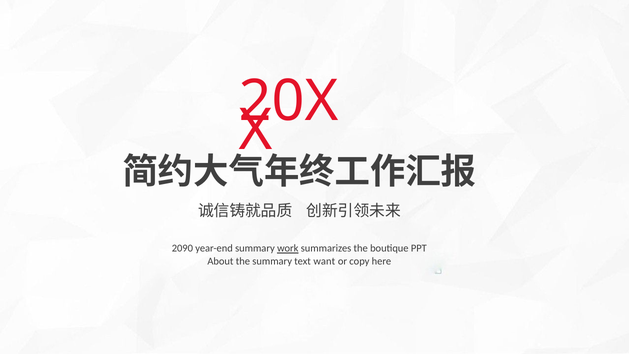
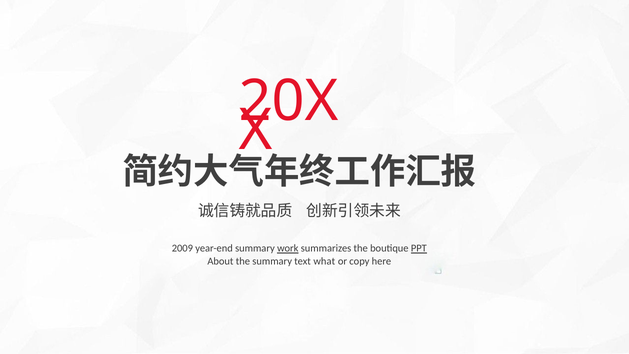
2090: 2090 -> 2009
PPT underline: none -> present
want: want -> what
